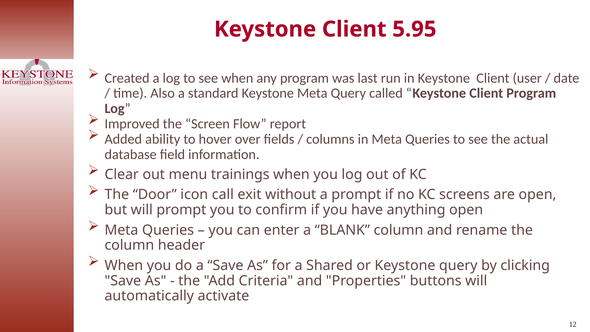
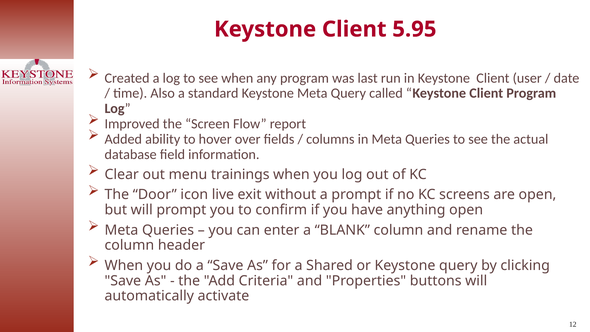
call: call -> live
